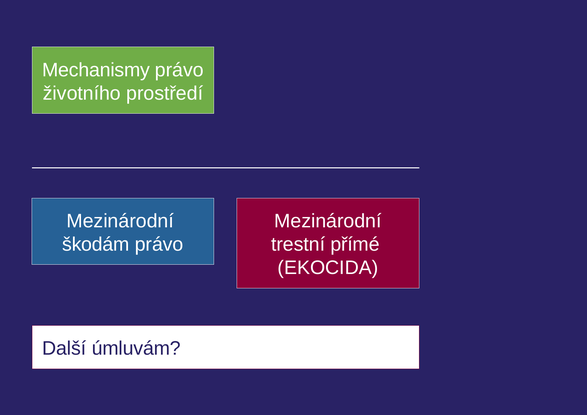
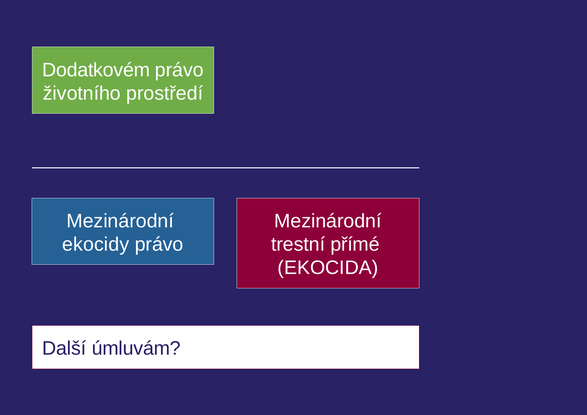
Mechanismy: Mechanismy -> Dodatkovém
škodám: škodám -> ekocidy
